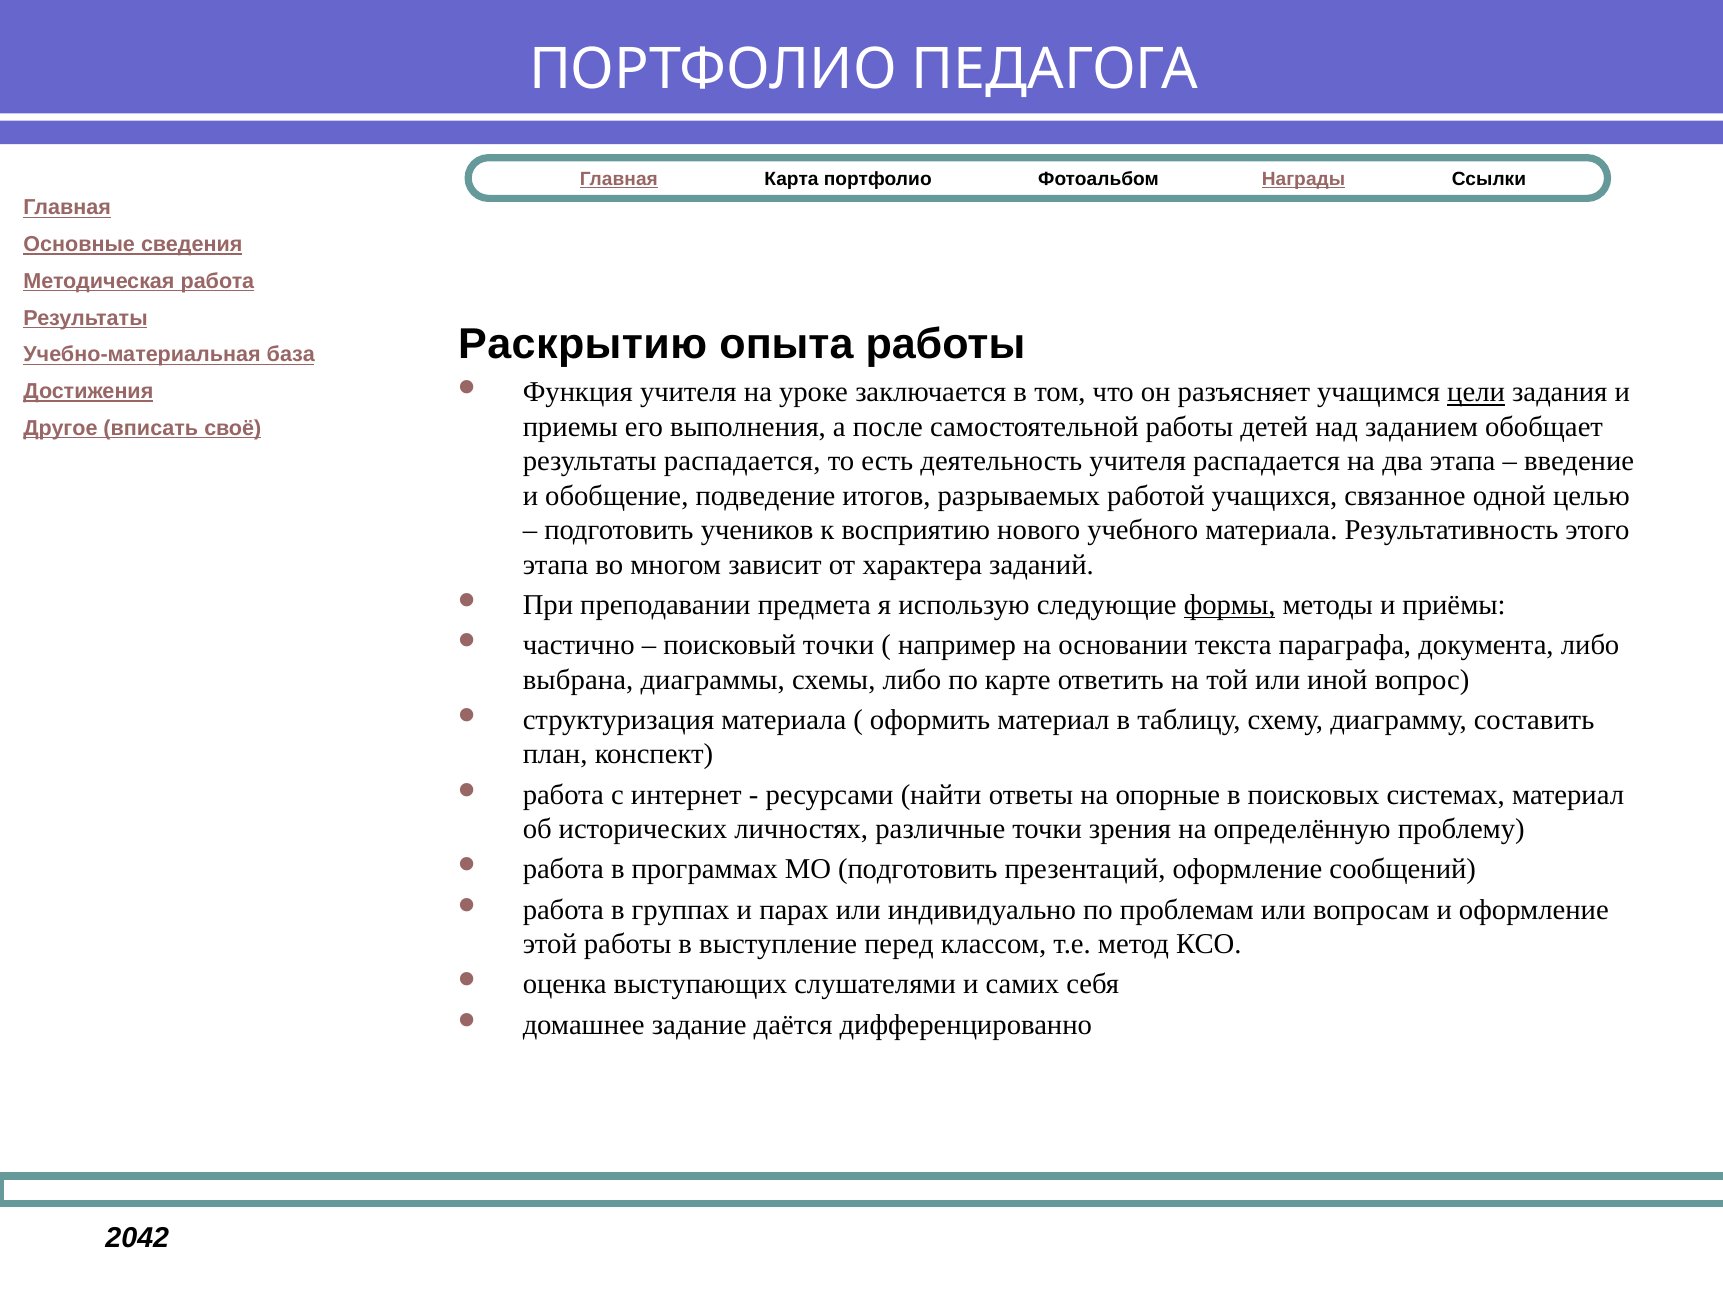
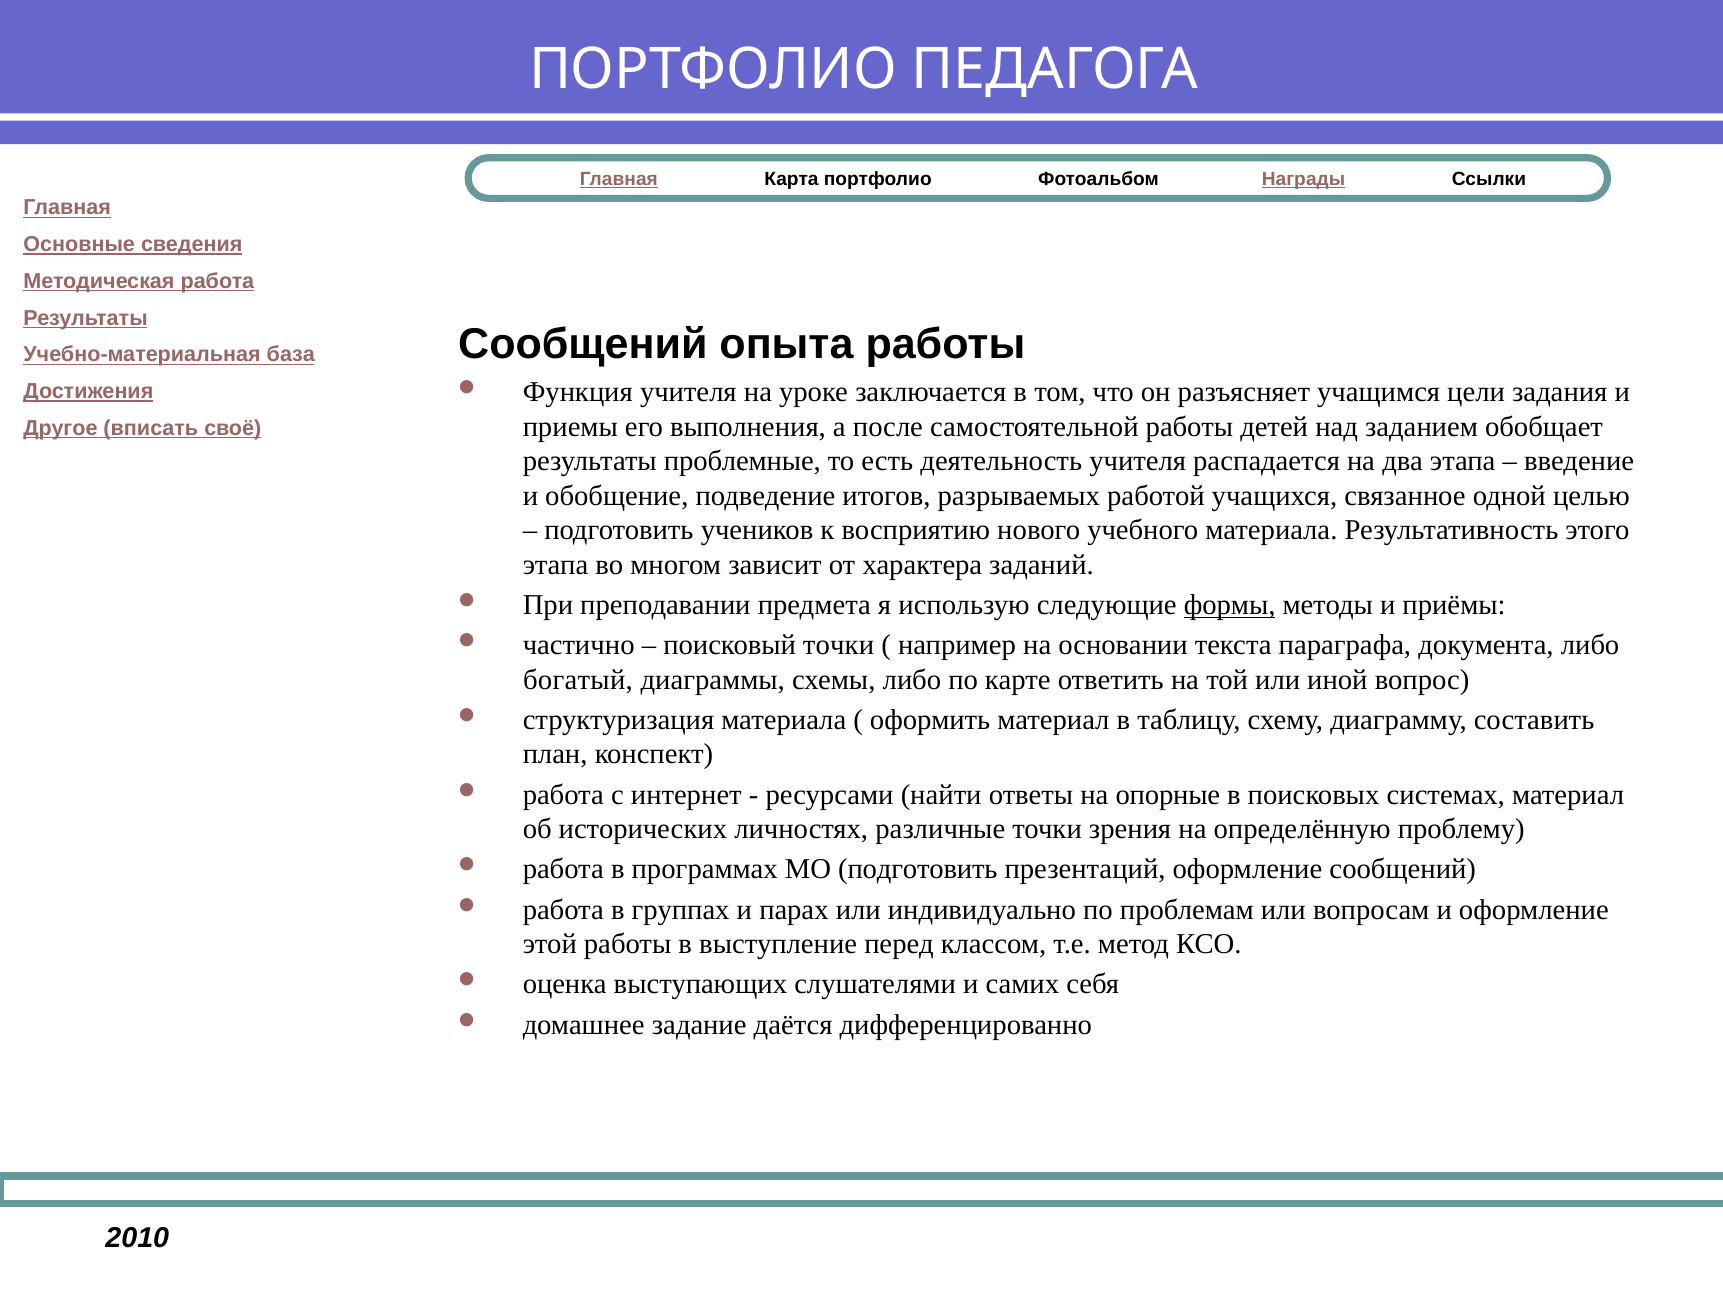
Раскрытию at (583, 344): Раскрытию -> Сообщений
цели underline: present -> none
результаты распадается: распадается -> проблемные
выбрана: выбрана -> богатый
2042: 2042 -> 2010
